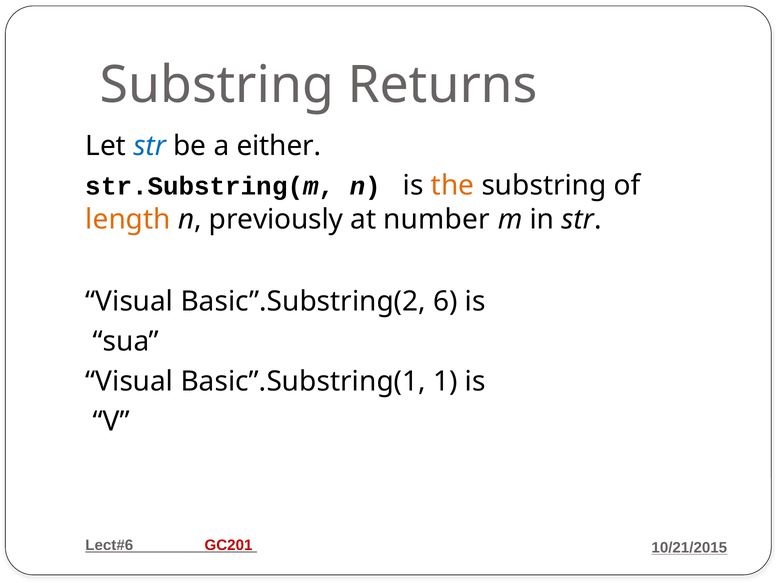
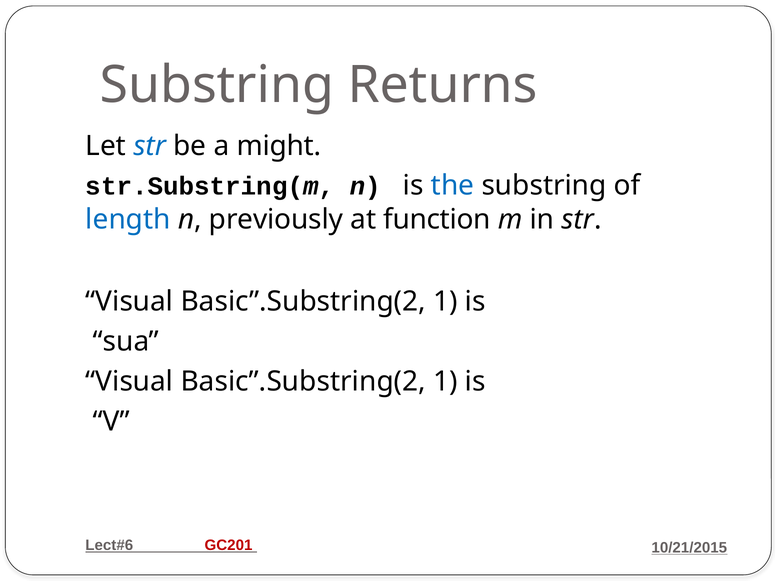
either: either -> might
the colour: orange -> blue
length colour: orange -> blue
number: number -> function
6 at (445, 302): 6 -> 1
Basic”.Substring(1 at (303, 381): Basic”.Substring(1 -> Basic”.Substring(2
